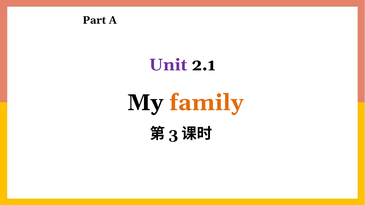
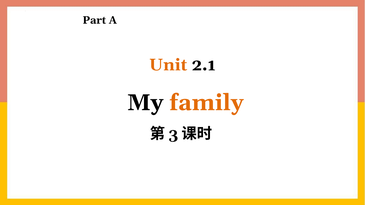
Unit colour: purple -> orange
